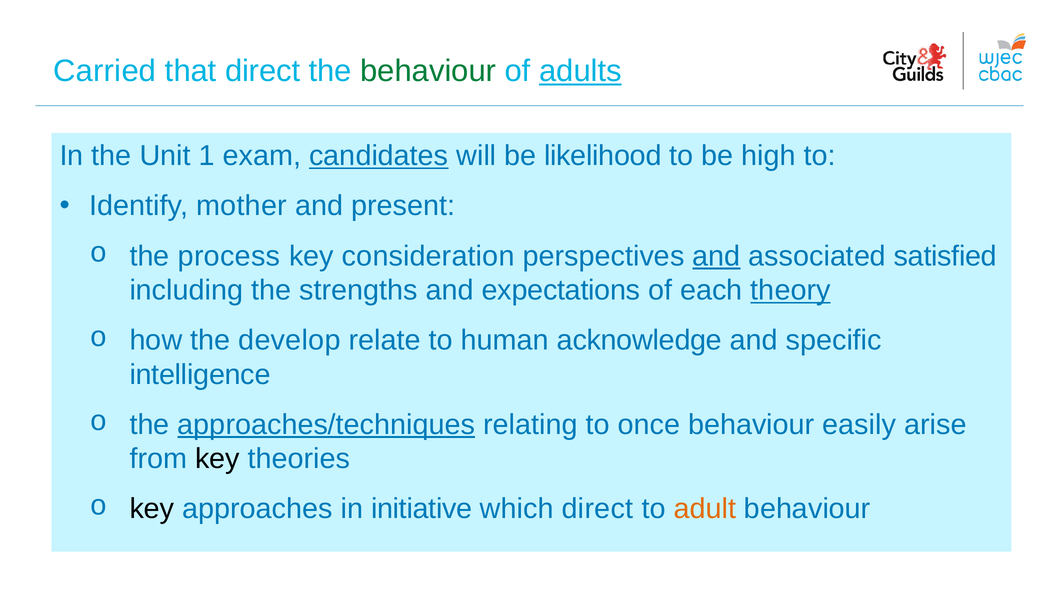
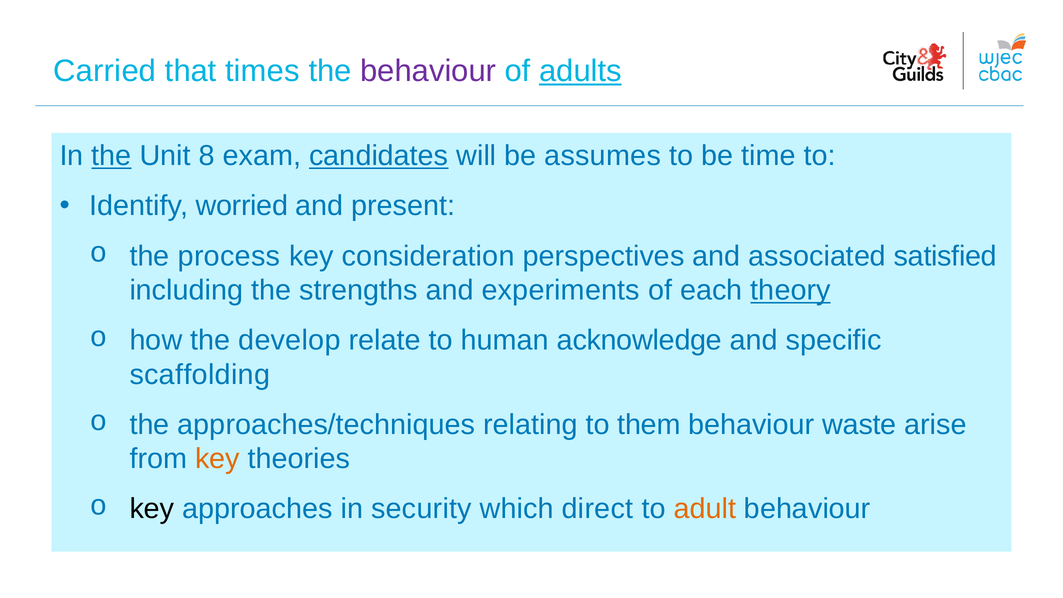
that direct: direct -> times
behaviour at (428, 71) colour: green -> purple
the at (111, 156) underline: none -> present
1: 1 -> 8
likelihood: likelihood -> assumes
high: high -> time
mother: mother -> worried
and at (716, 256) underline: present -> none
expectations: expectations -> experiments
intelligence: intelligence -> scaffolding
approaches/techniques underline: present -> none
once: once -> them
easily: easily -> waste
key at (217, 459) colour: black -> orange
initiative: initiative -> security
